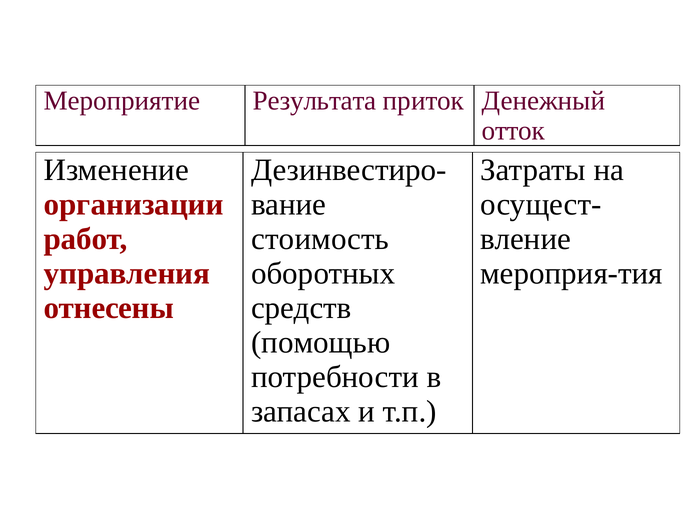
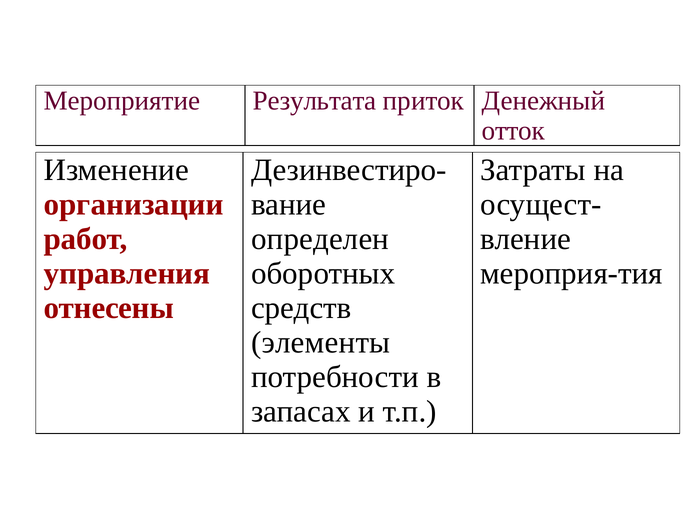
стоимость: стоимость -> определен
помощью: помощью -> элементы
